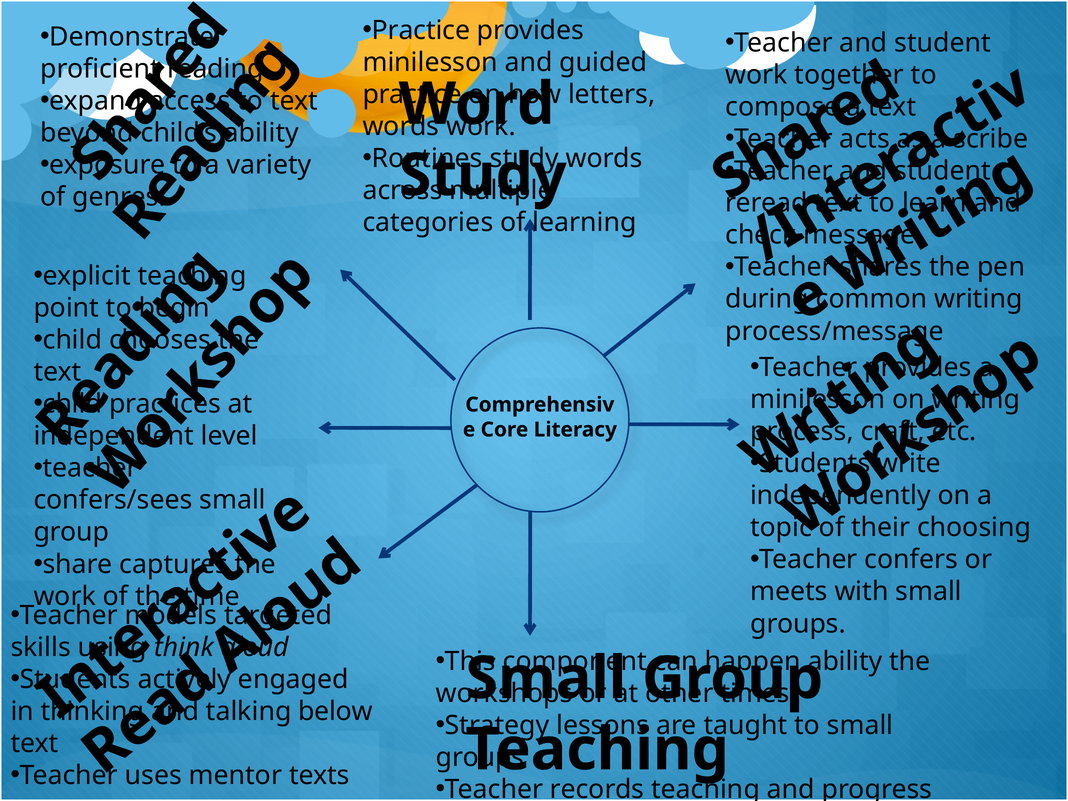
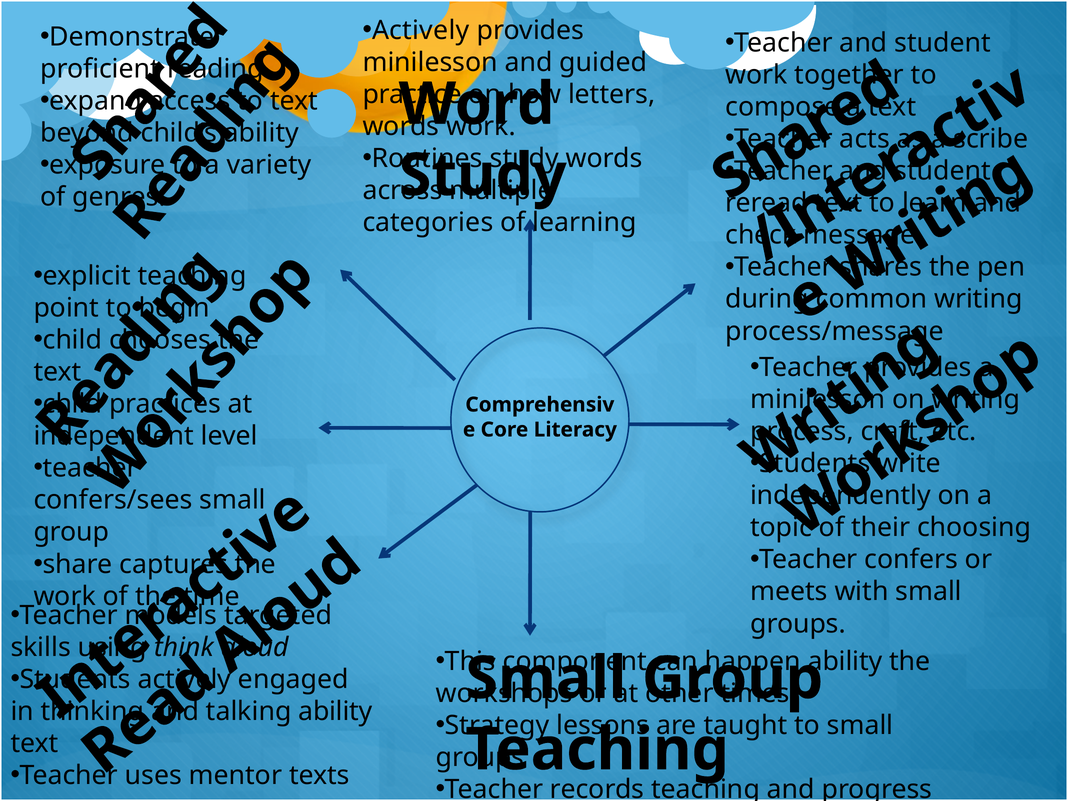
Practice at (421, 30): Practice -> Actively
below at (335, 711): below -> ability
